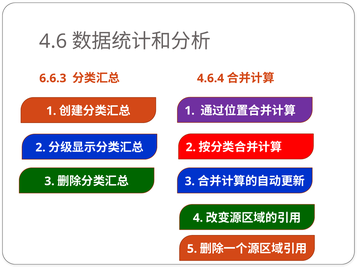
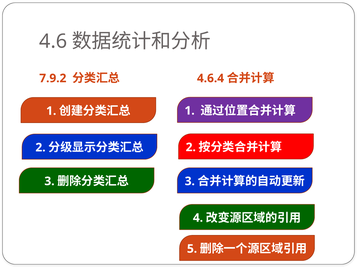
6.6.3: 6.6.3 -> 7.9.2
